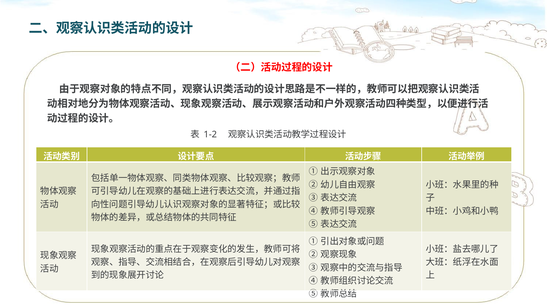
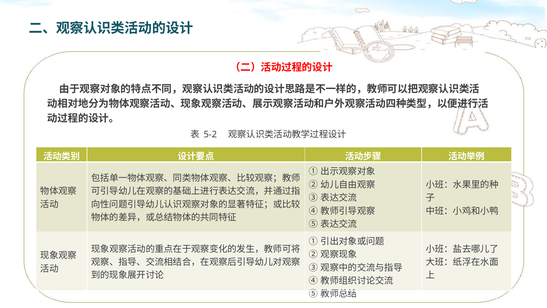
1-2: 1-2 -> 5-2
